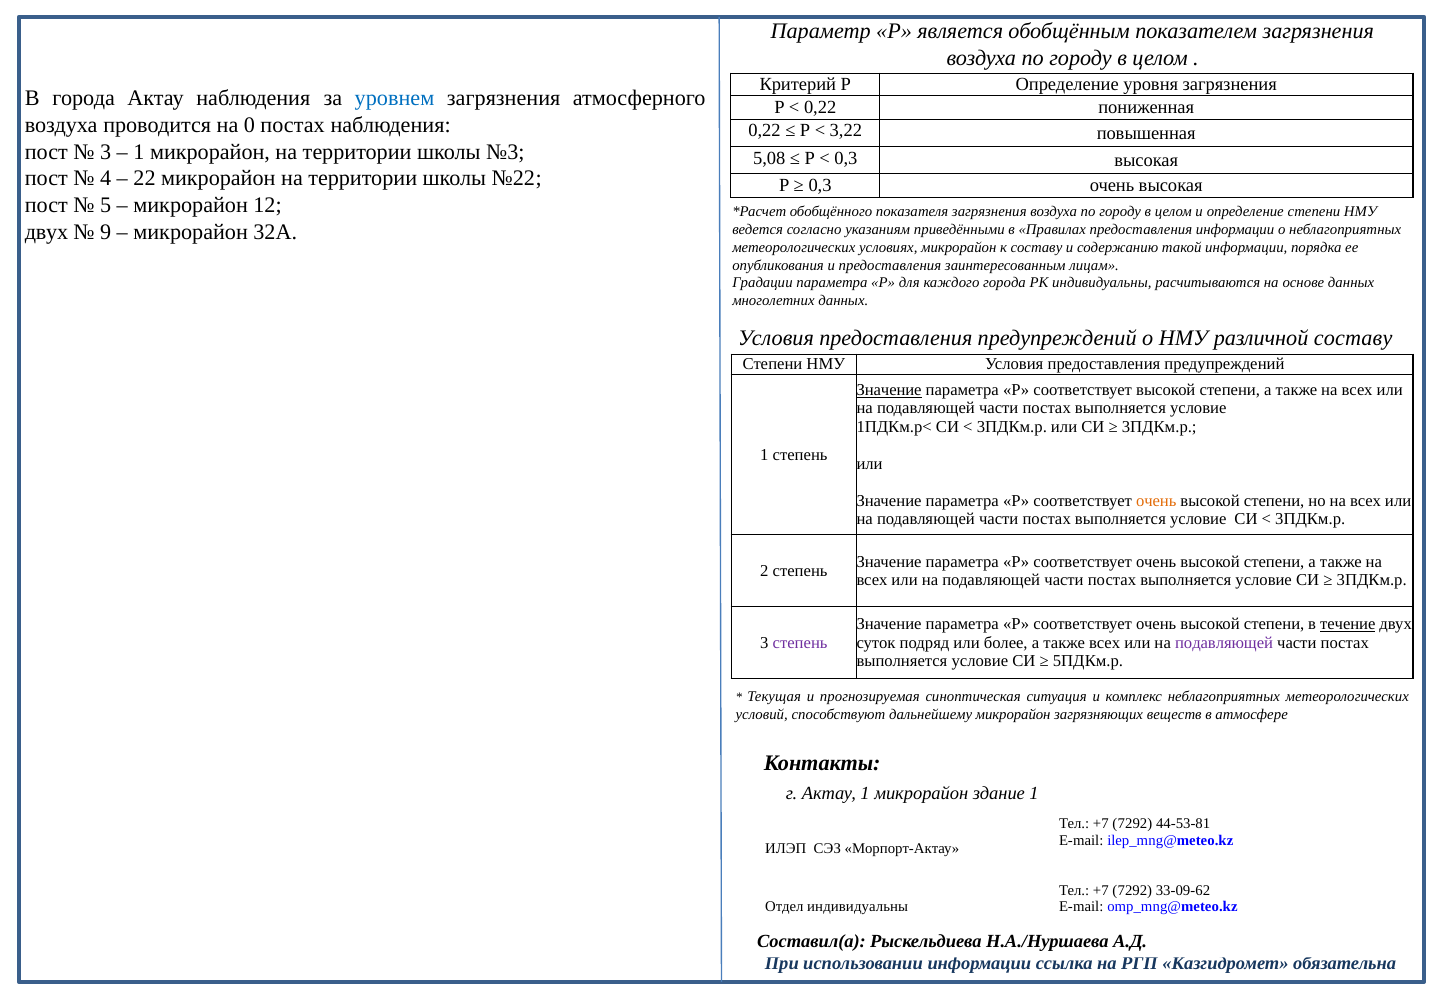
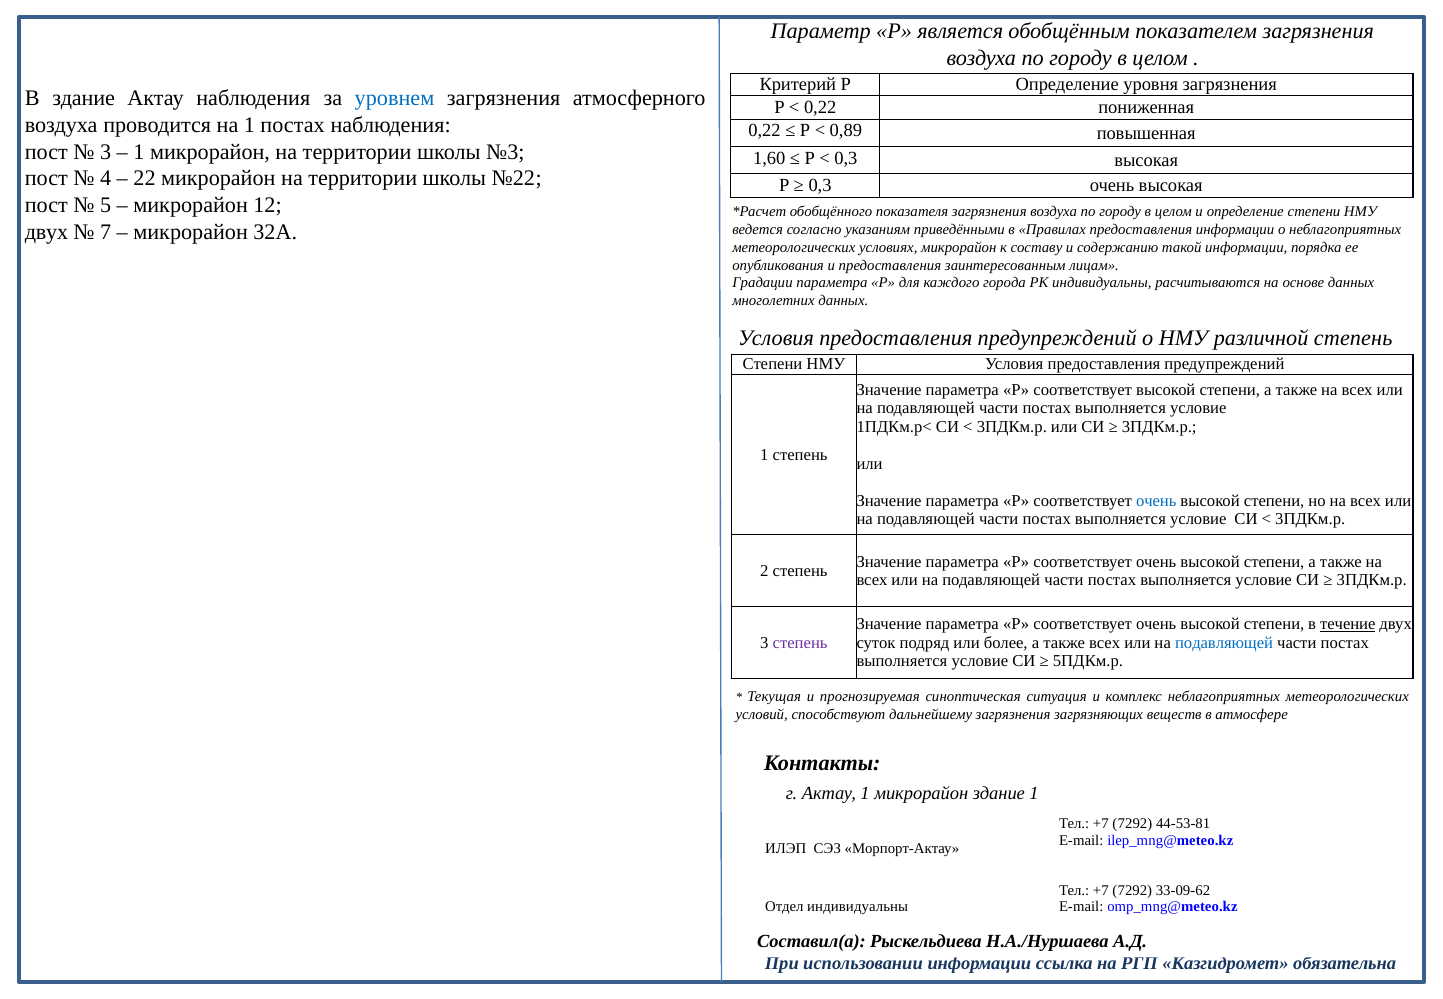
В города: города -> здание
на 0: 0 -> 1
3,22: 3,22 -> 0,89
5,08: 5,08 -> 1,60
9: 9 -> 7
различной составу: составу -> степень
Значение at (889, 390) underline: present -> none
очень at (1156, 501) colour: orange -> blue
подавляющей at (1224, 643) colour: purple -> blue
дальнейшему микрорайон: микрорайон -> загрязнения
